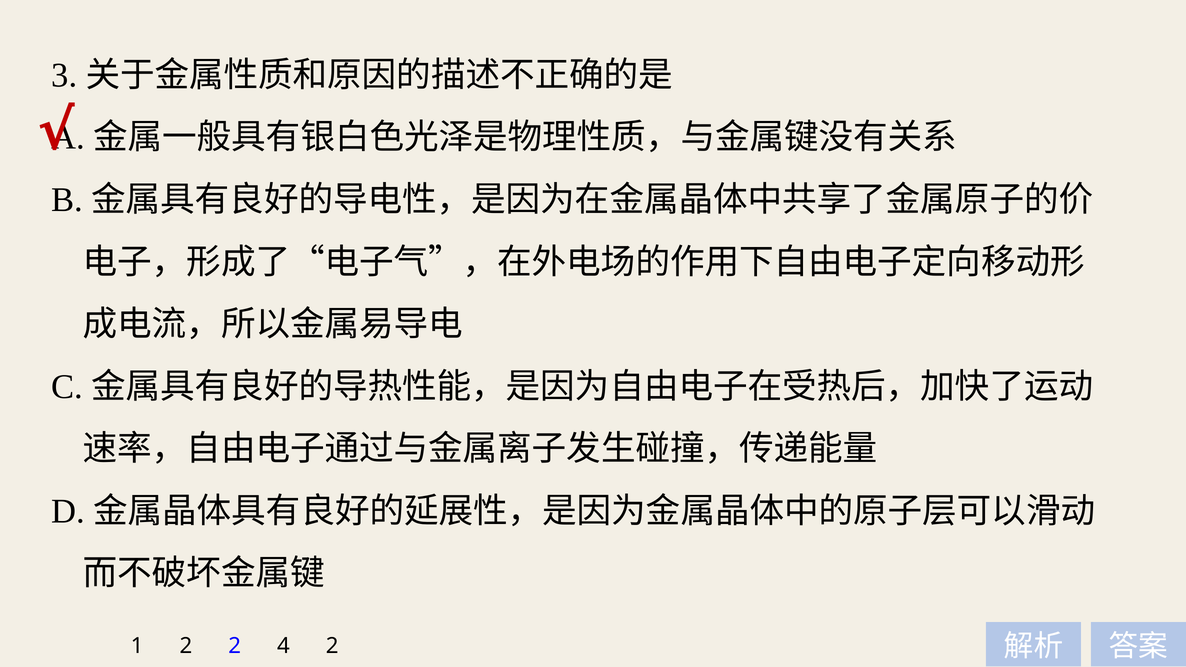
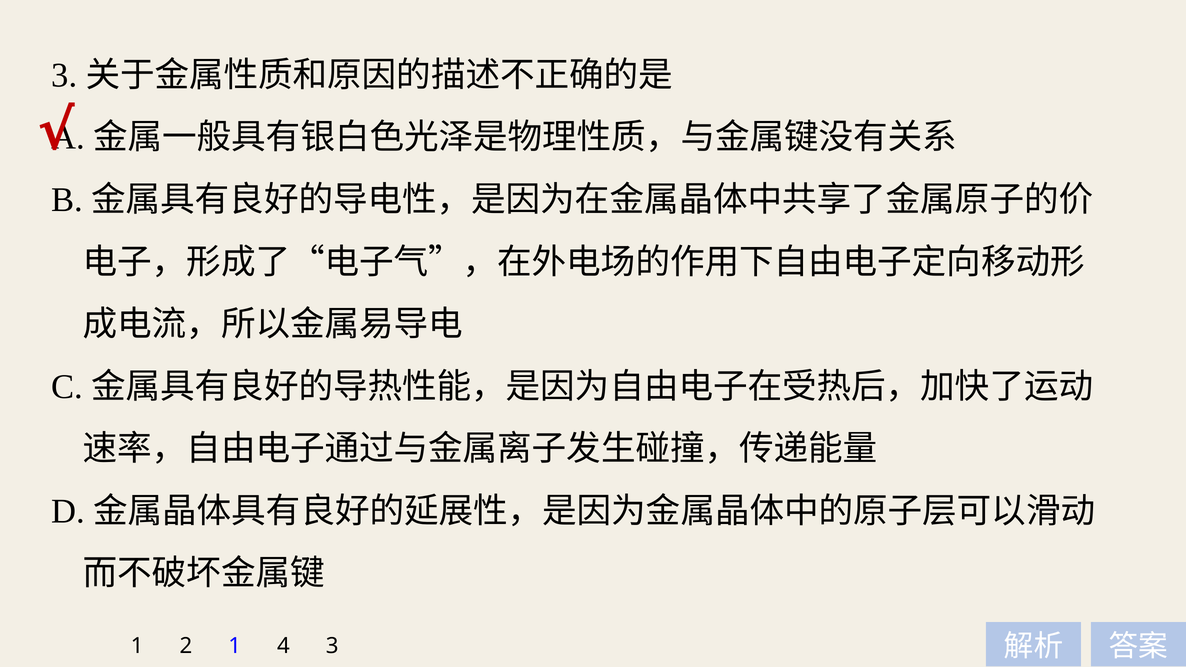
2 2: 2 -> 1
4 2: 2 -> 3
